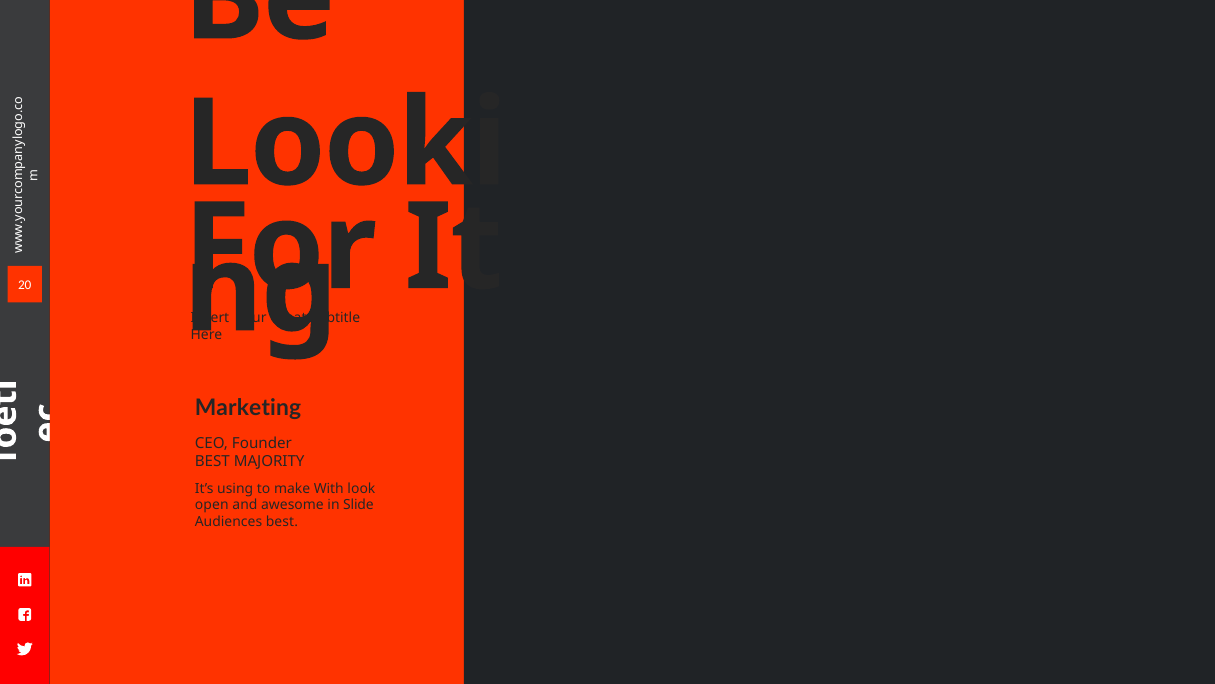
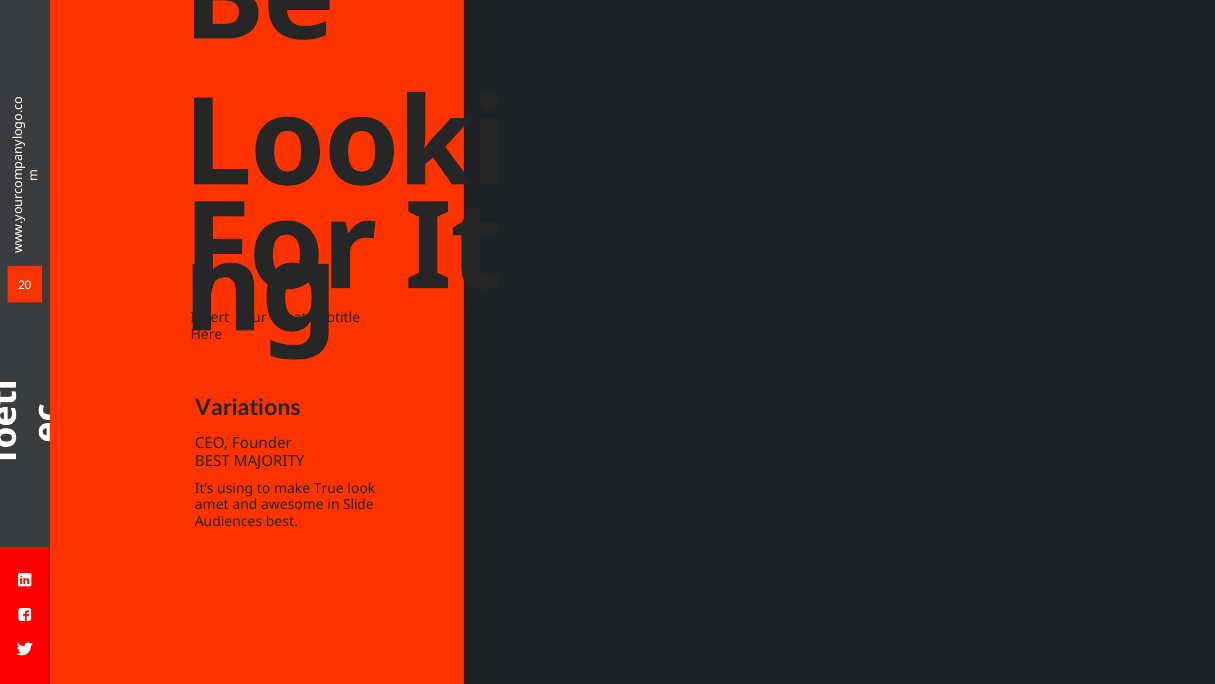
Marketing: Marketing -> Variations
With: With -> True
open: open -> amet
